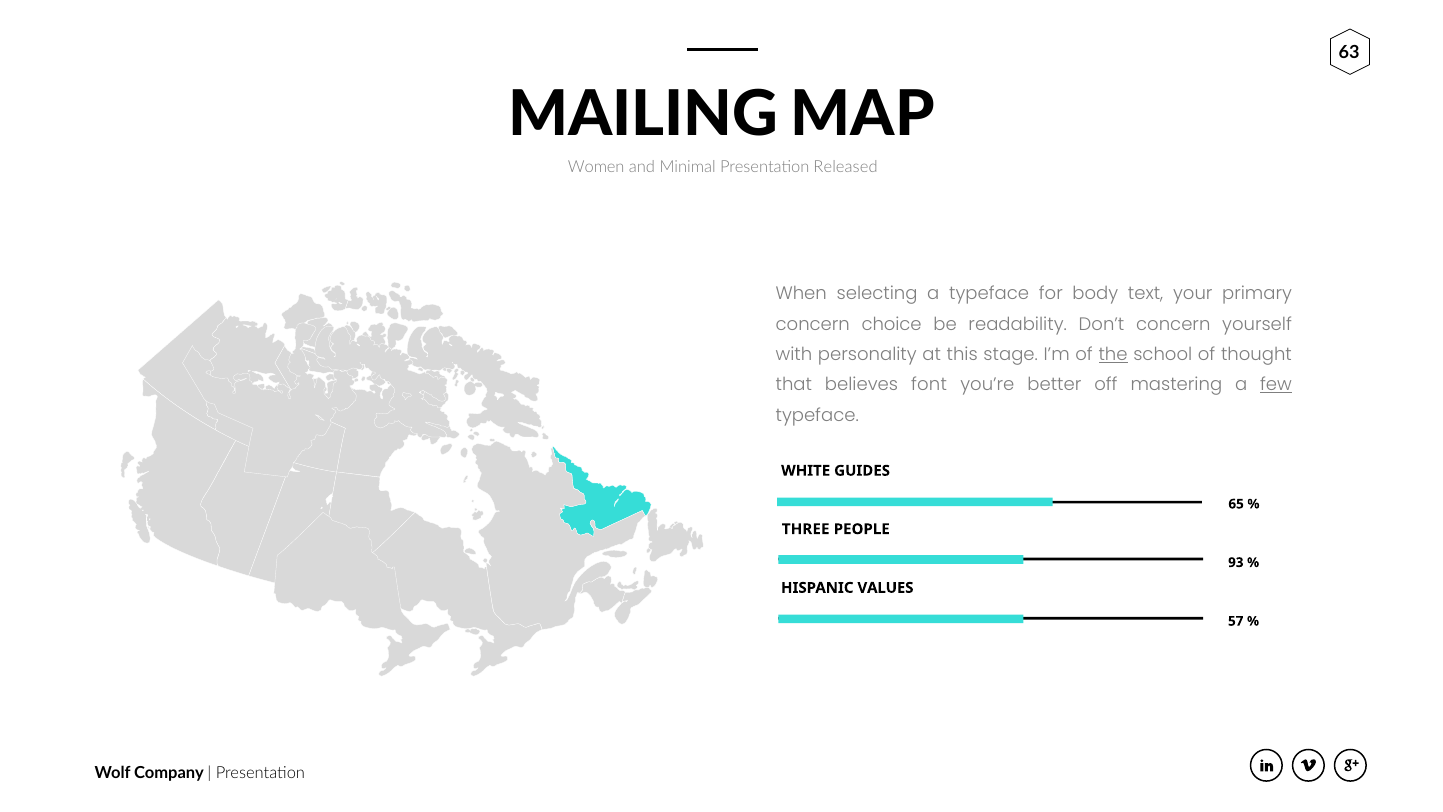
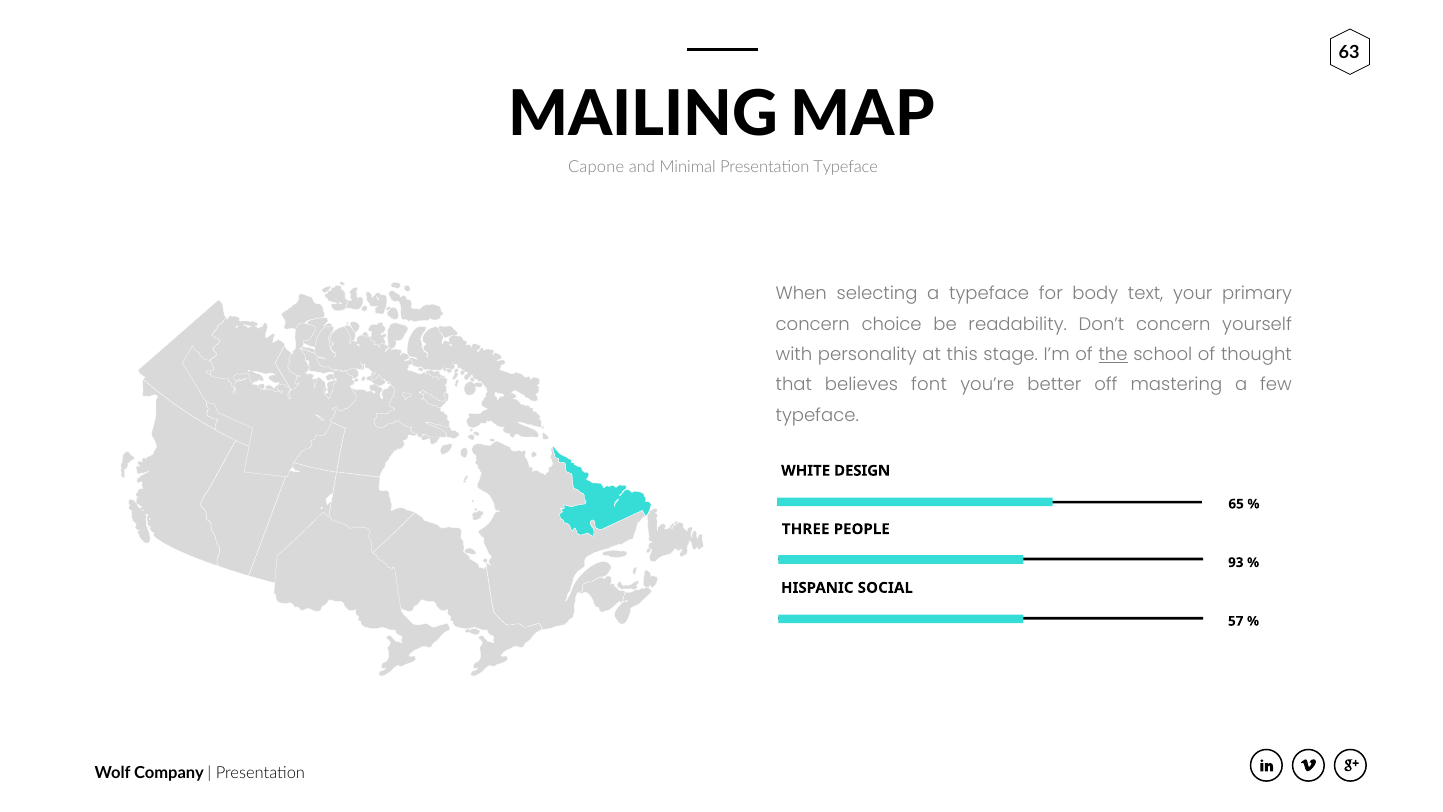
Women: Women -> Capone
Presentation Released: Released -> Typeface
few underline: present -> none
GUIDES: GUIDES -> DESIGN
VALUES: VALUES -> SOCIAL
